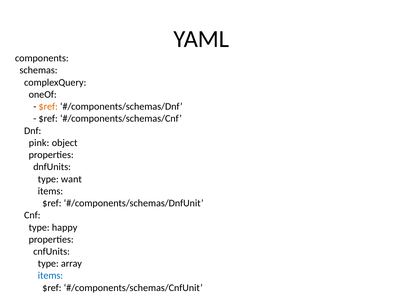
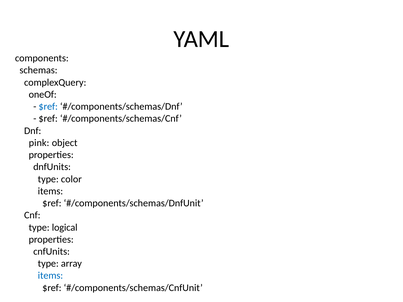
$ref at (48, 107) colour: orange -> blue
want: want -> color
happy: happy -> logical
